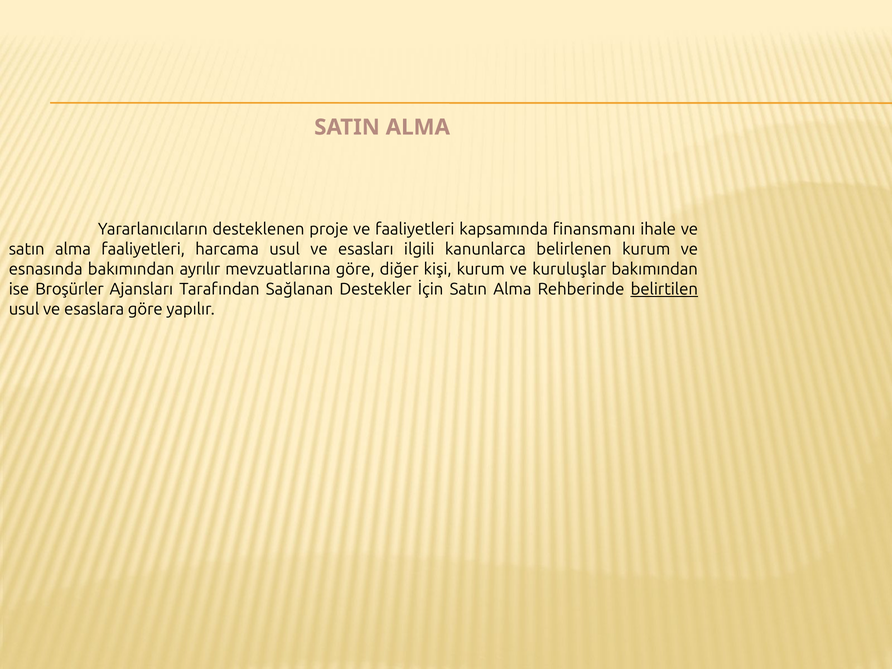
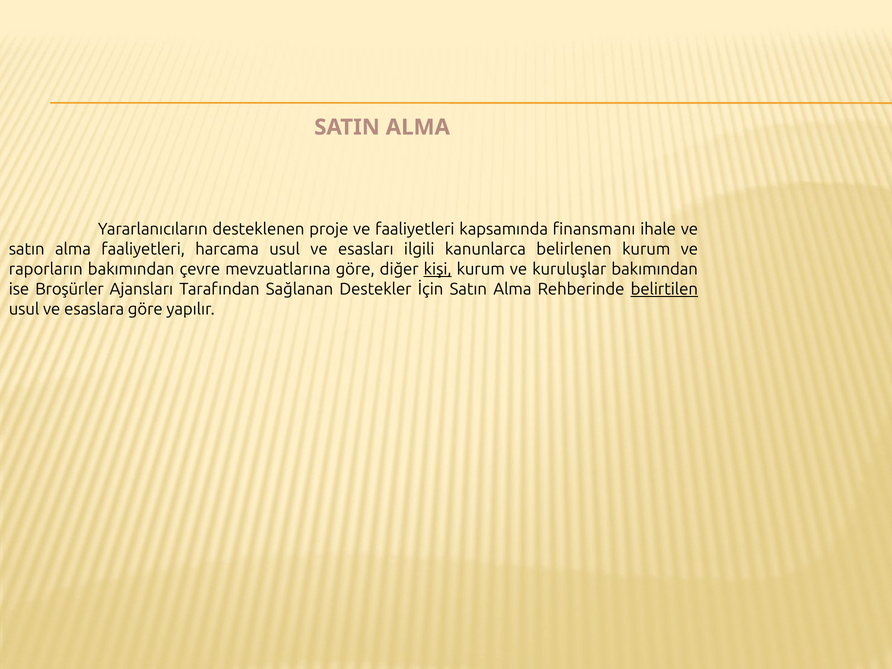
esnasında: esnasında -> raporların
ayrılır: ayrılır -> çevre
kişi underline: none -> present
